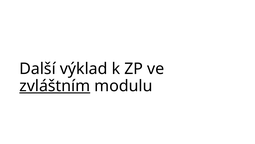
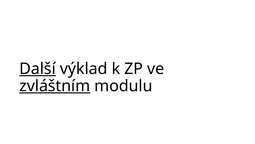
Další underline: none -> present
